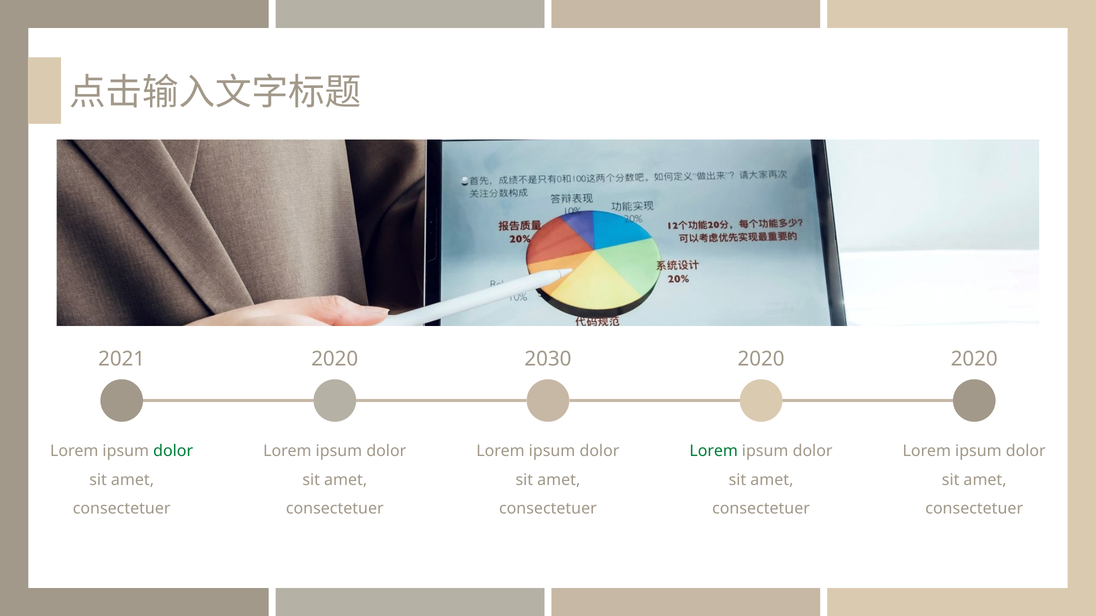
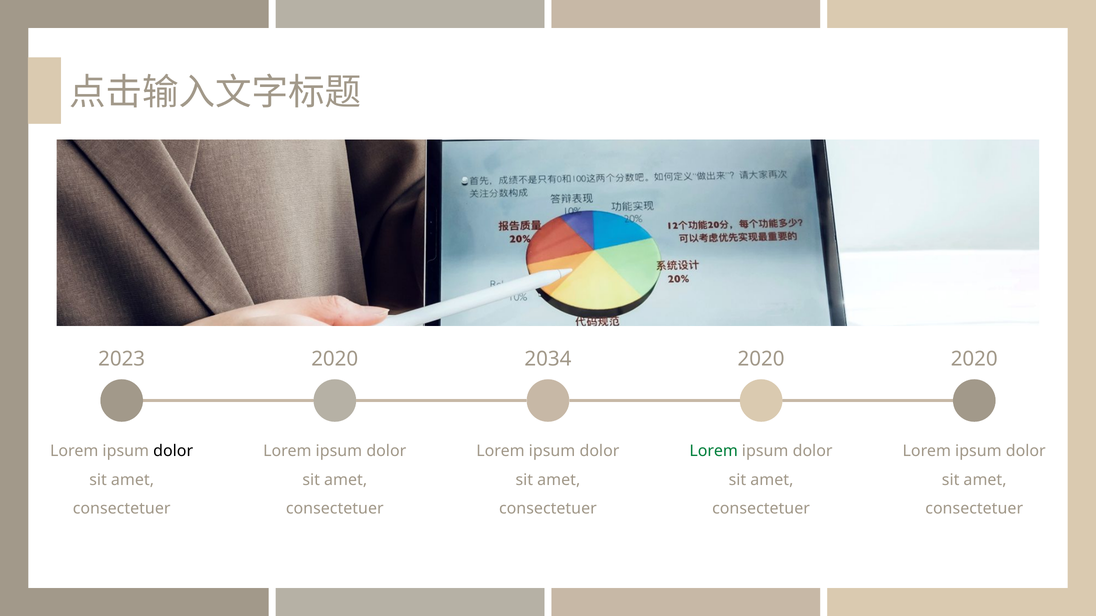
2021: 2021 -> 2023
2030: 2030 -> 2034
dolor at (173, 451) colour: green -> black
